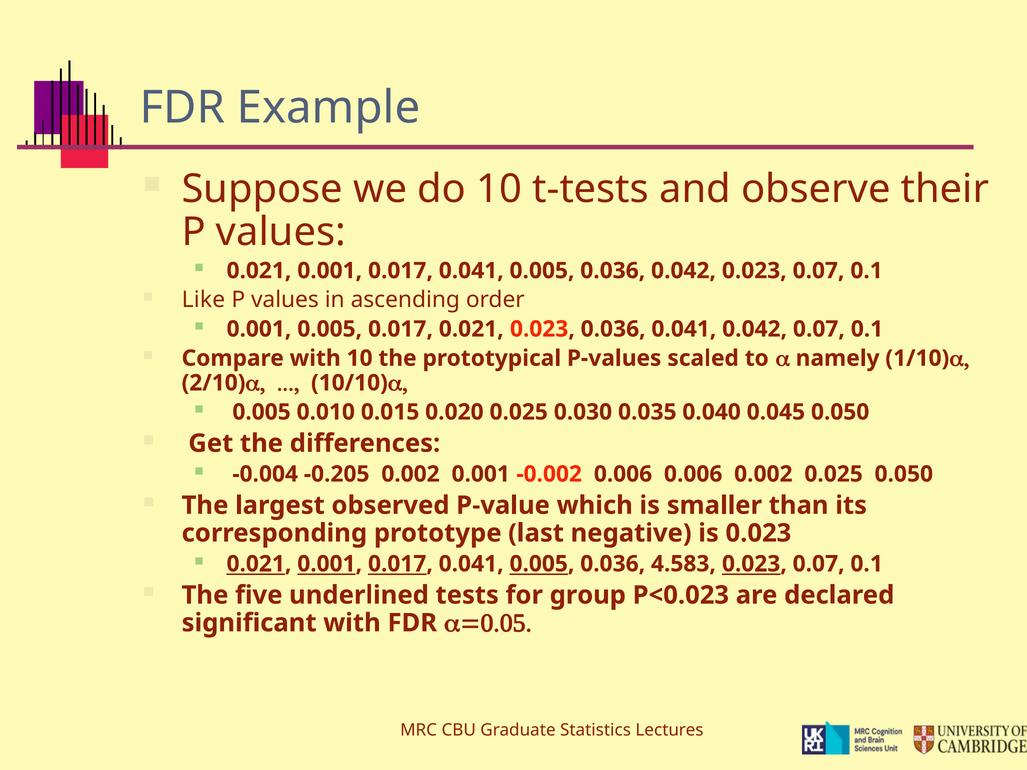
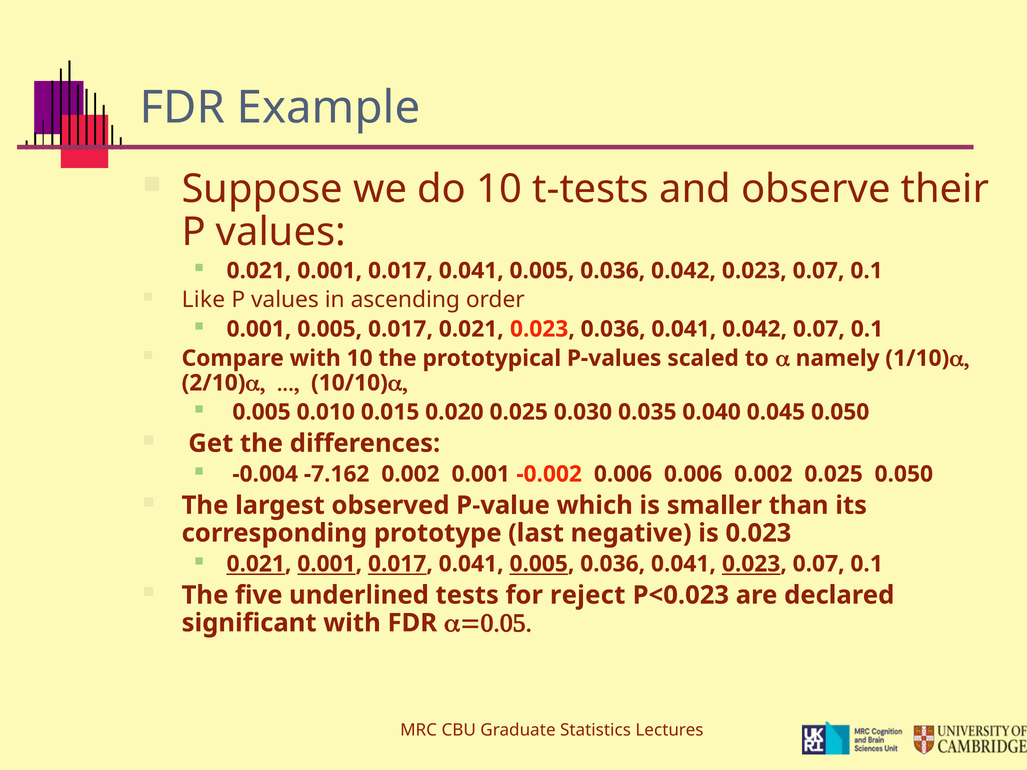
-0.205: -0.205 -> -7.162
0.005 0.036 4.583: 4.583 -> 0.041
group: group -> reject
